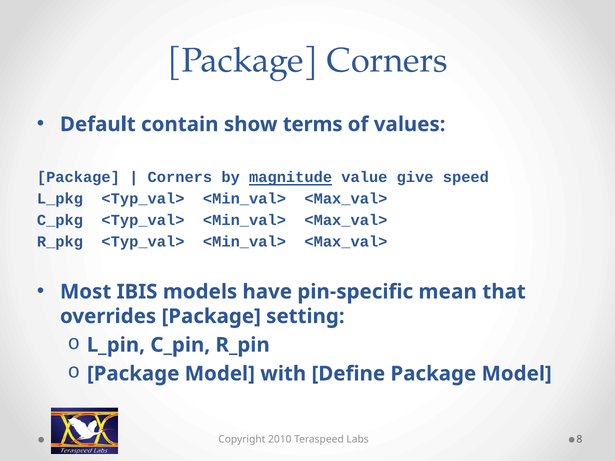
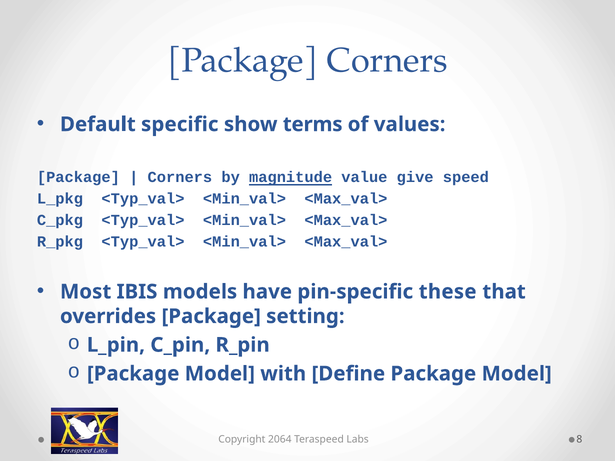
contain: contain -> specific
mean: mean -> these
2010: 2010 -> 2064
